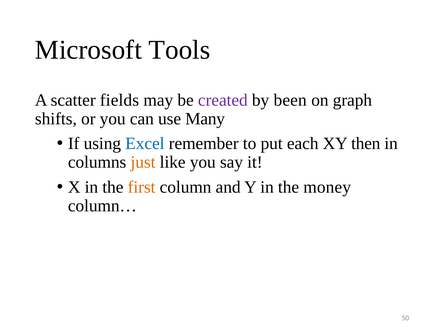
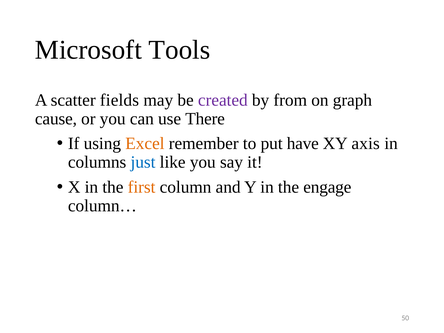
been: been -> from
shifts: shifts -> cause
Many: Many -> There
Excel colour: blue -> orange
each: each -> have
then: then -> axis
just colour: orange -> blue
money: money -> engage
